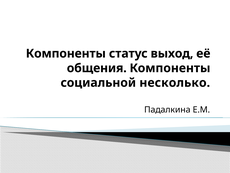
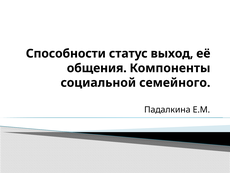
Компоненты at (66, 53): Компоненты -> Способности
несколько: несколько -> семейного
